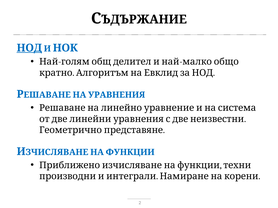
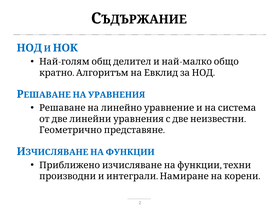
НОД underline: present -> none
